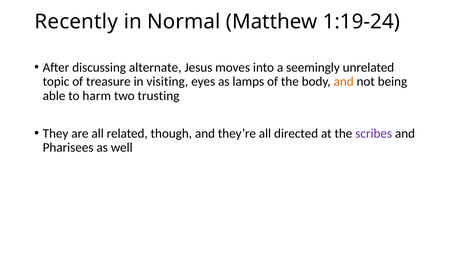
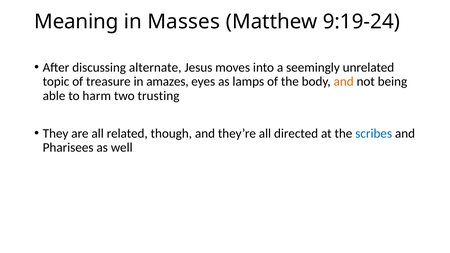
Recently: Recently -> Meaning
Normal: Normal -> Masses
1:19-24: 1:19-24 -> 9:19-24
visiting: visiting -> amazes
scribes colour: purple -> blue
